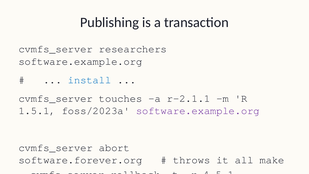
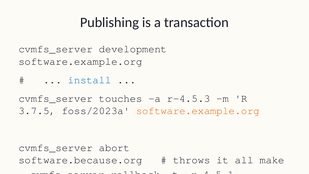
researchers: researchers -> development
r-2.1.1: r-2.1.1 -> r-4.5.3
1.5.1: 1.5.1 -> 3.7.5
software.example.org at (198, 111) colour: purple -> orange
software.forever.org: software.forever.org -> software.because.org
